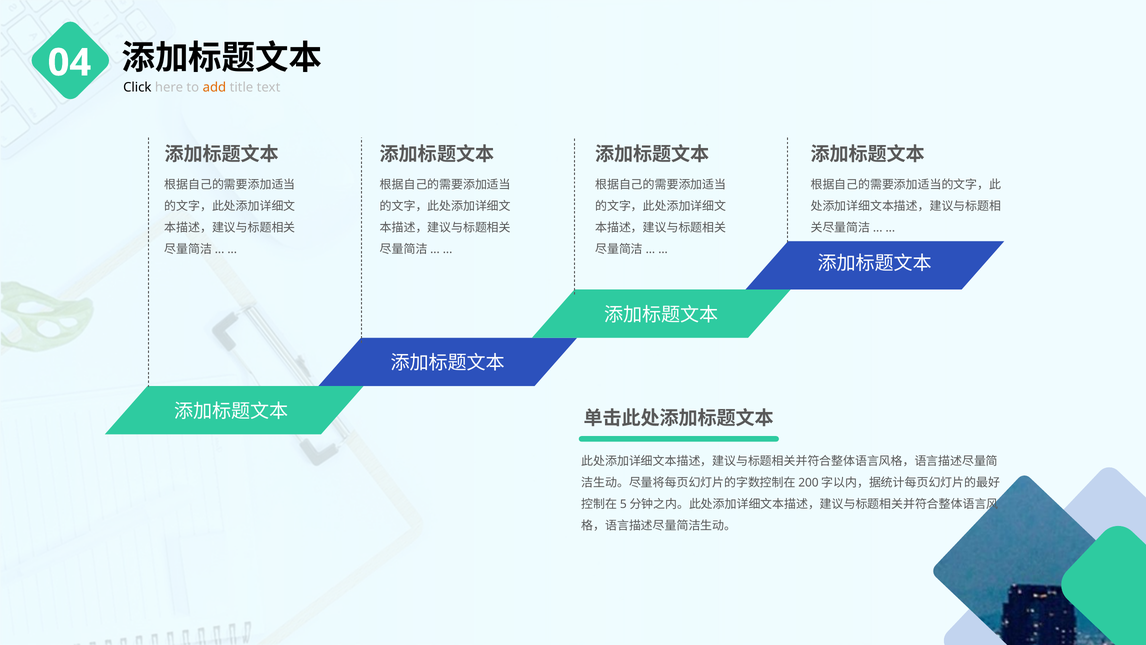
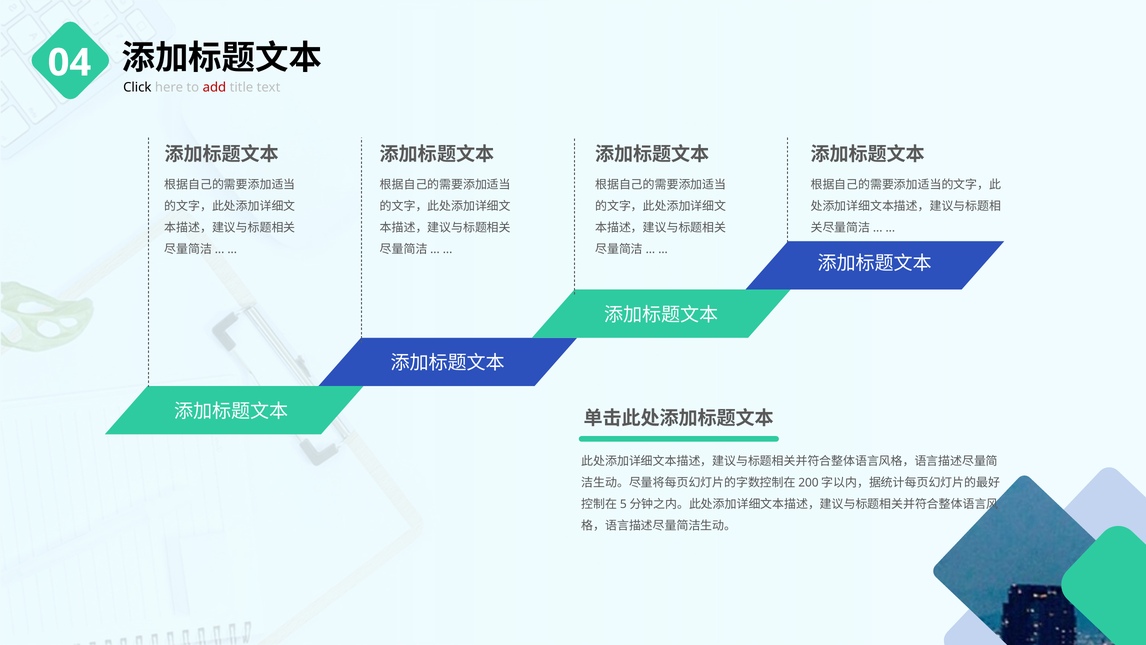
add colour: orange -> red
